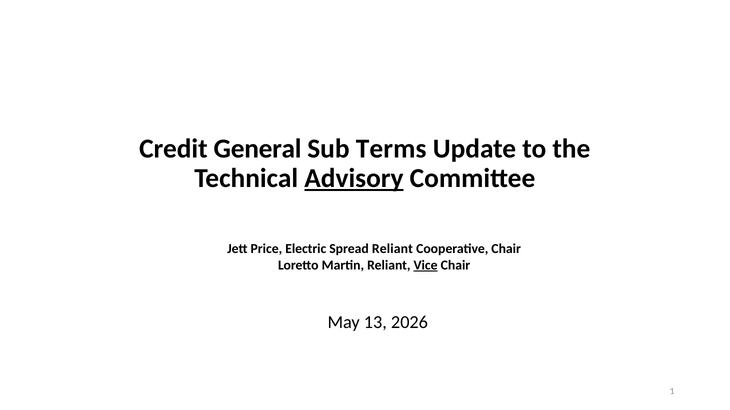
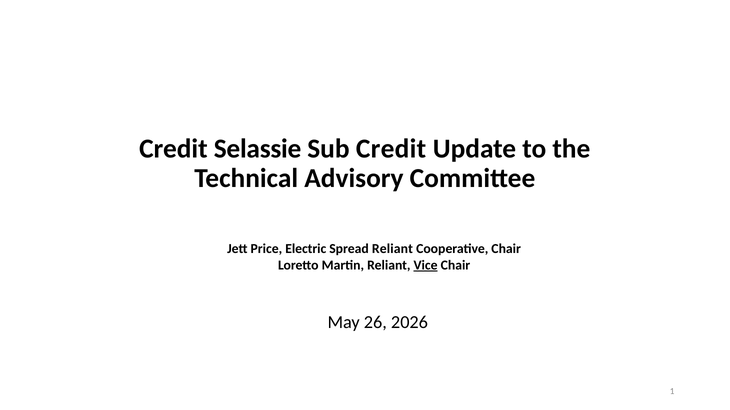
General: General -> Selassie
Sub Terms: Terms -> Credit
Advisory underline: present -> none
13: 13 -> 26
